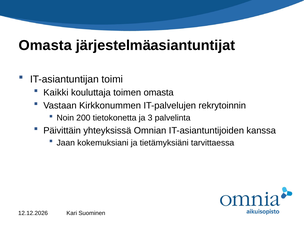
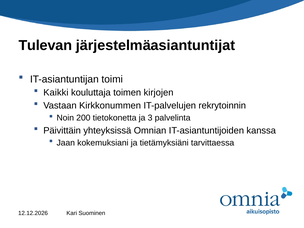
Omasta at (45, 45): Omasta -> Tulevan
toimen omasta: omasta -> kirjojen
